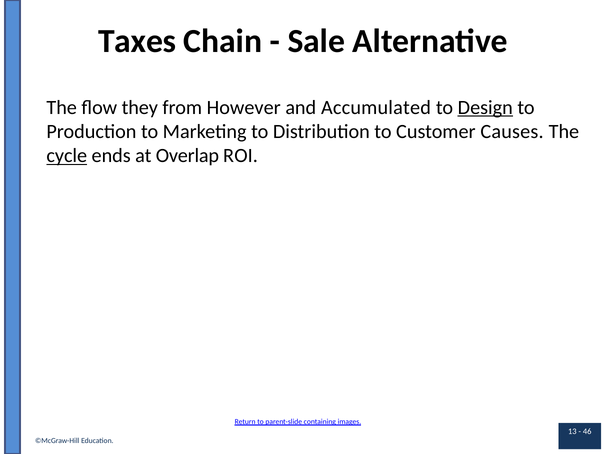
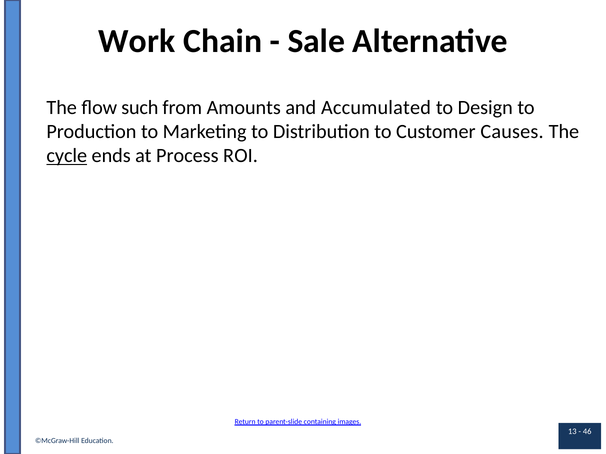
Taxes: Taxes -> Work
they: they -> such
However: However -> Amounts
Design underline: present -> none
Overlap: Overlap -> Process
